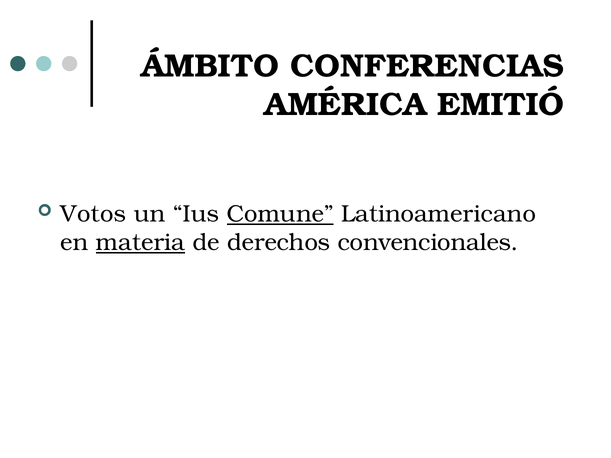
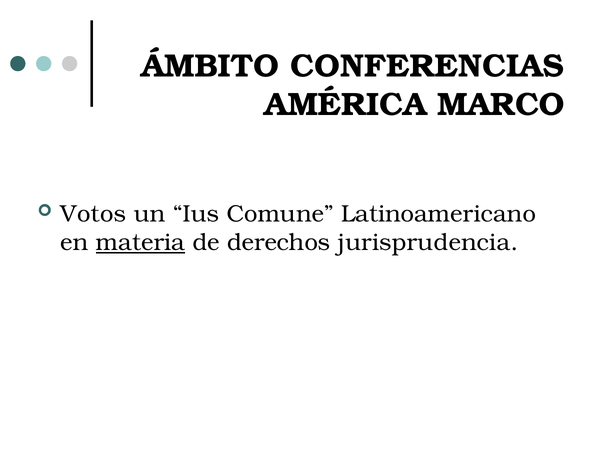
EMITIÓ: EMITIÓ -> MARCO
Comune underline: present -> none
convencionales: convencionales -> jurisprudencia
